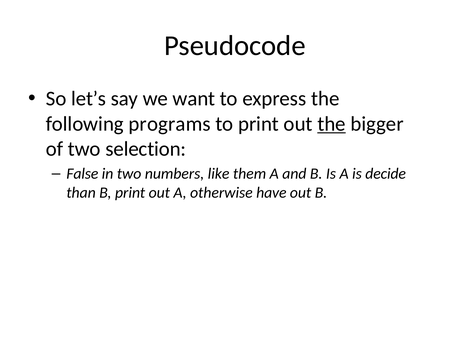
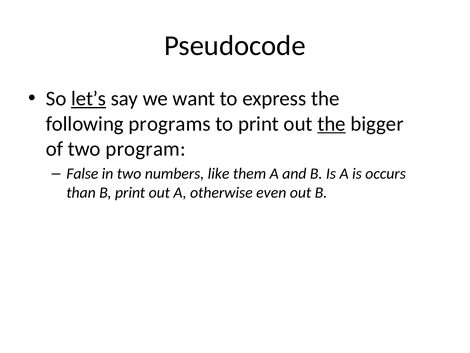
let’s underline: none -> present
selection: selection -> program
decide: decide -> occurs
have: have -> even
